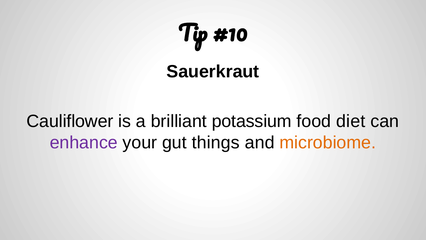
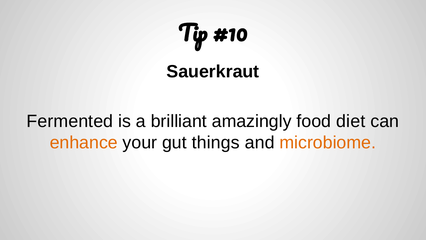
Cauliflower: Cauliflower -> Fermented
potassium: potassium -> amazingly
enhance colour: purple -> orange
